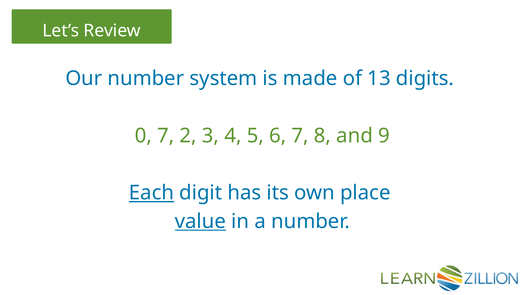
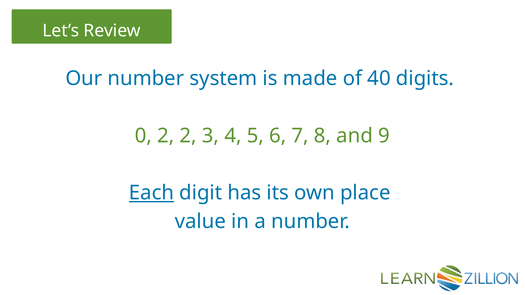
13: 13 -> 40
0 7: 7 -> 2
value underline: present -> none
